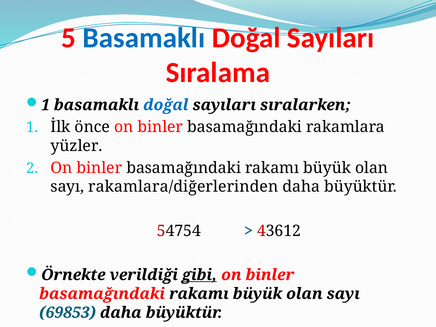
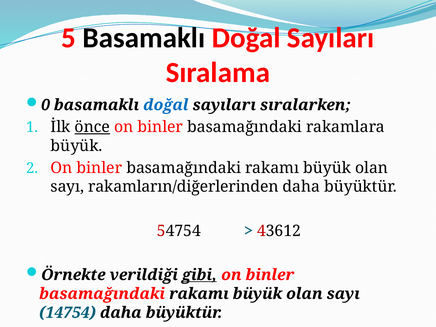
Basamaklı at (144, 38) colour: blue -> black
1 at (45, 105): 1 -> 0
önce underline: none -> present
yüzler at (77, 146): yüzler -> büyük
rakamlara/diğerlerinden: rakamlara/diğerlerinden -> rakamların/diğerlerinden
69853: 69853 -> 14754
